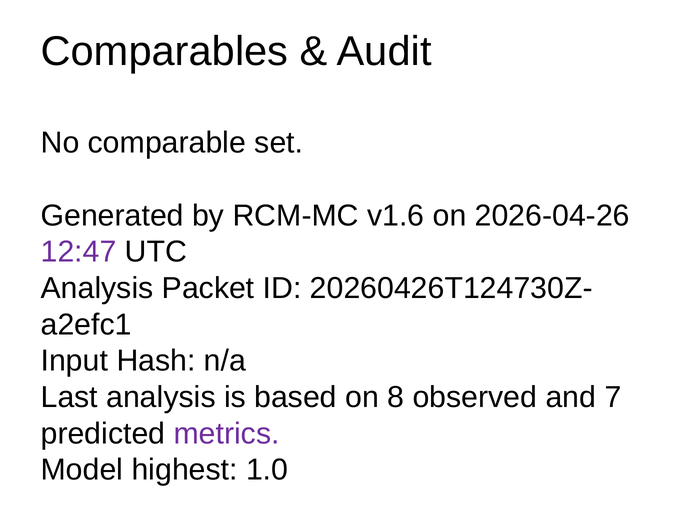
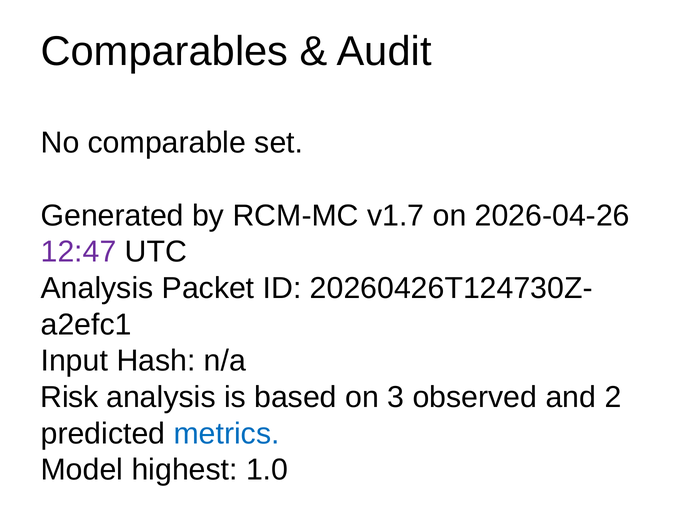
v1.6: v1.6 -> v1.7
Last: Last -> Risk
8: 8 -> 3
7: 7 -> 2
metrics colour: purple -> blue
